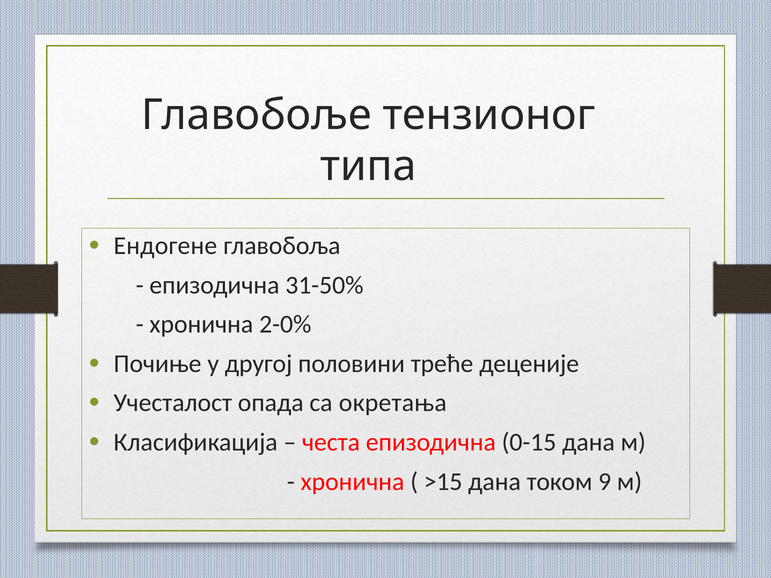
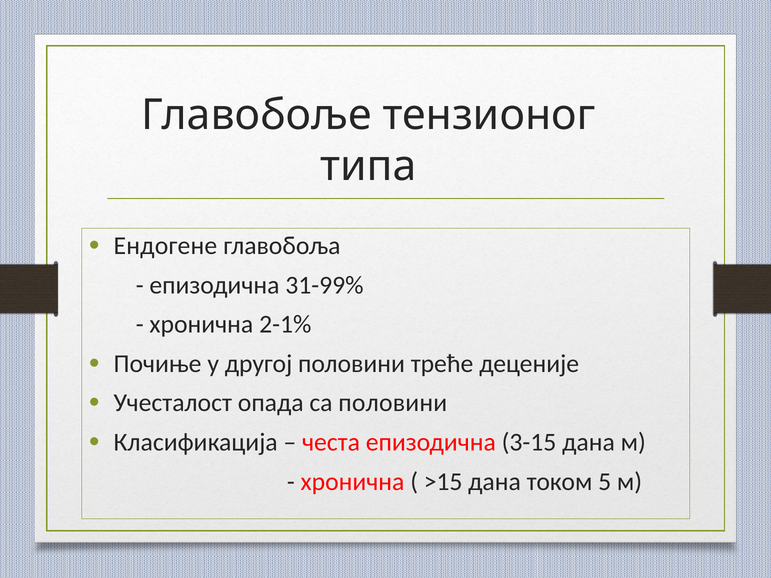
31-50%: 31-50% -> 31-99%
2-0%: 2-0% -> 2-1%
са окретања: окретања -> половини
0-15: 0-15 -> 3-15
9: 9 -> 5
